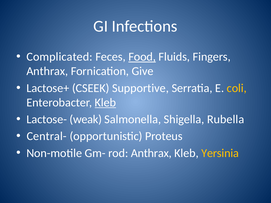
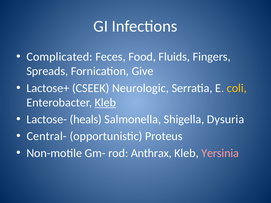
Food underline: present -> none
Anthrax at (47, 71): Anthrax -> Spreads
Supportive: Supportive -> Neurologic
weak: weak -> heals
Rubella: Rubella -> Dysuria
Yersinia colour: yellow -> pink
